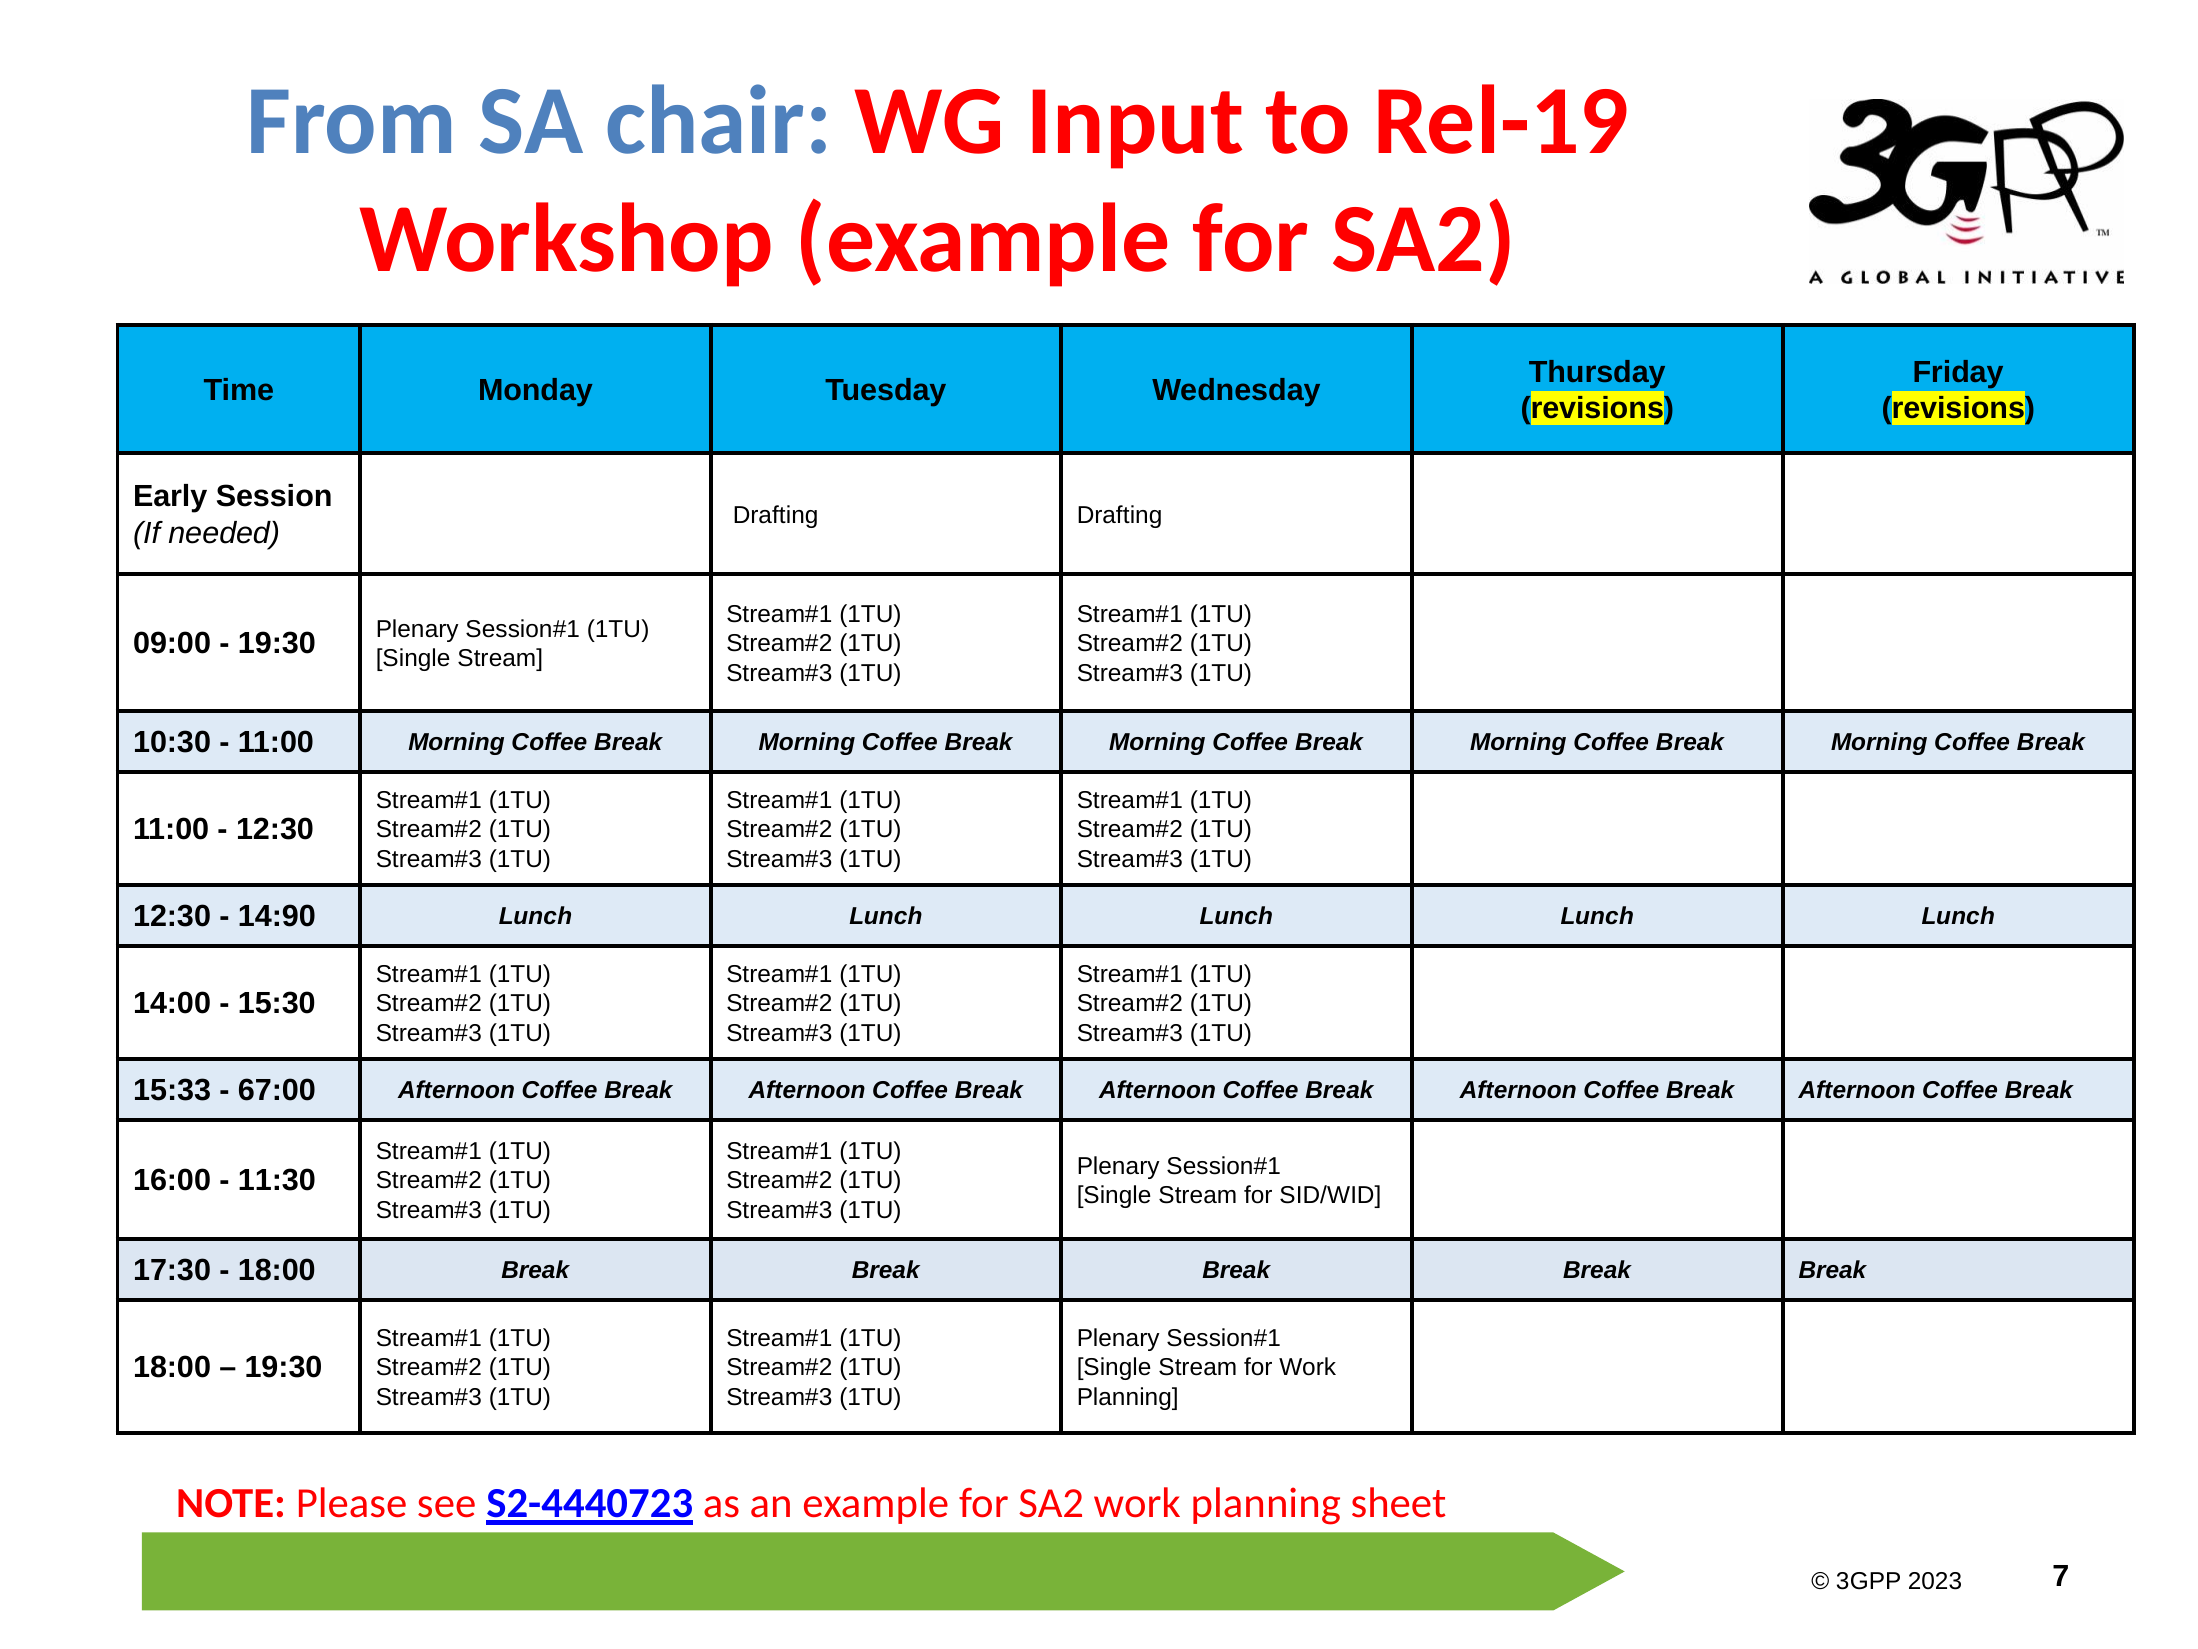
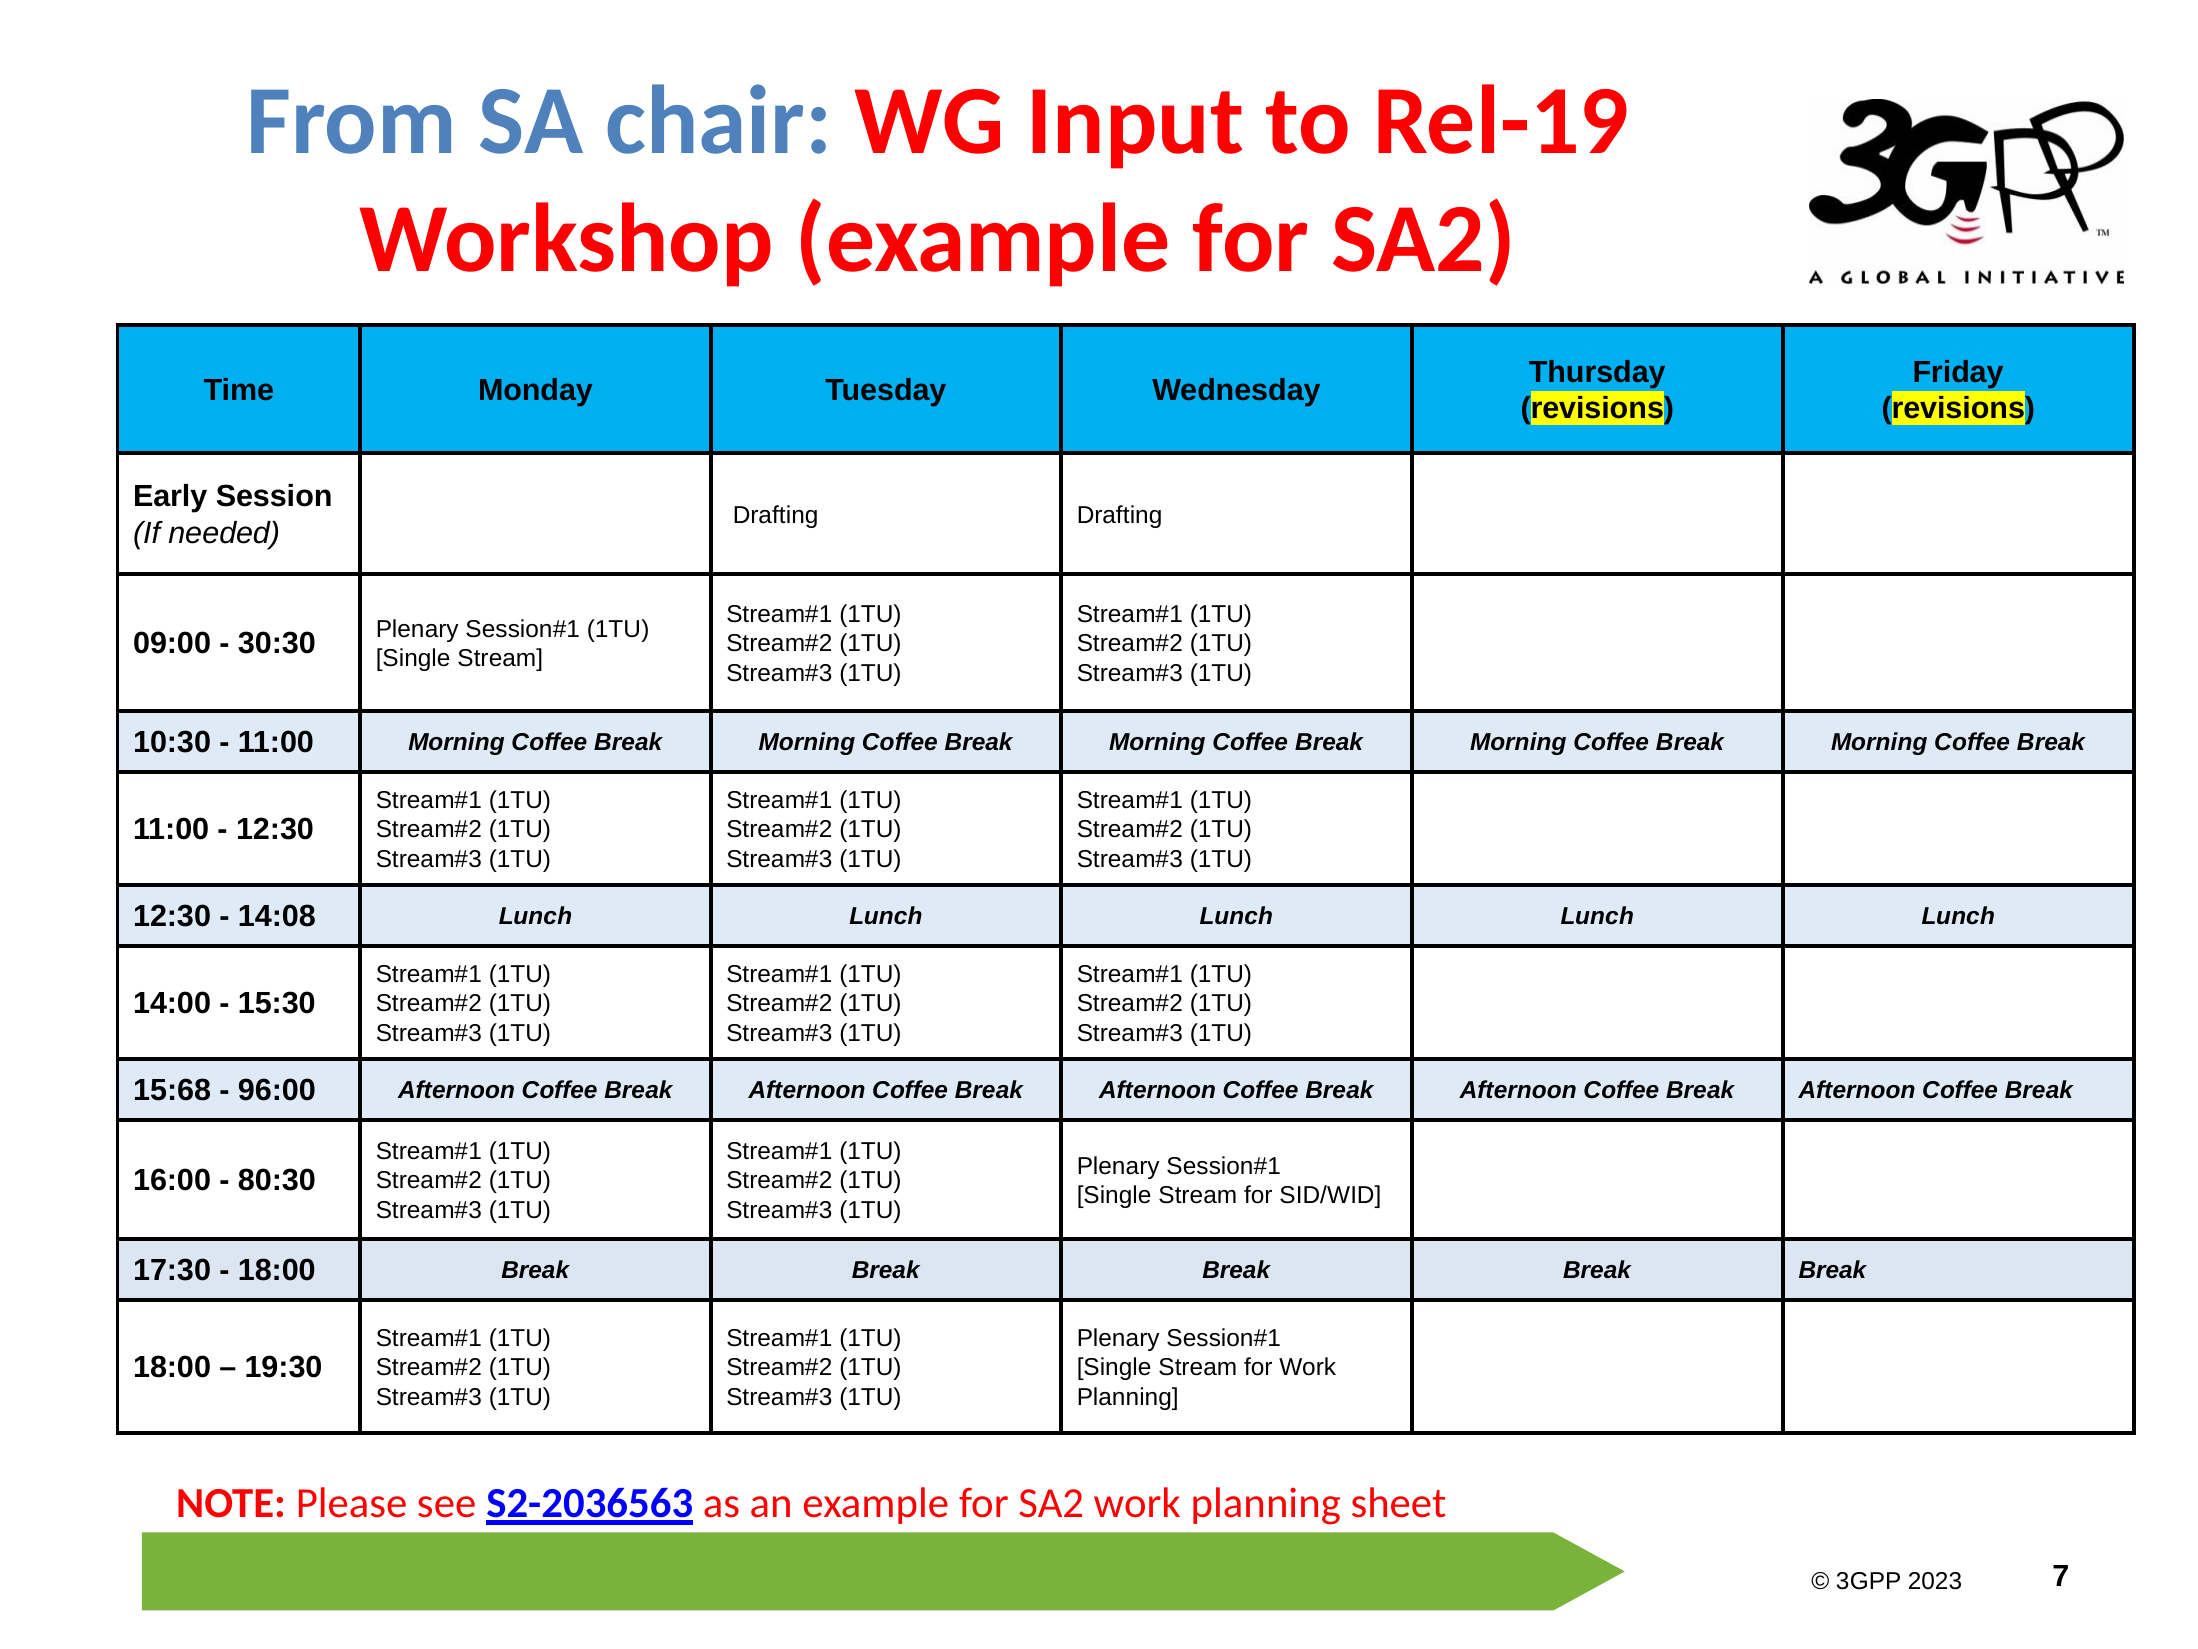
19:30 at (277, 644): 19:30 -> 30:30
14:90: 14:90 -> 14:08
15:33: 15:33 -> 15:68
67:00: 67:00 -> 96:00
11:30: 11:30 -> 80:30
S2-4440723: S2-4440723 -> S2-2036563
